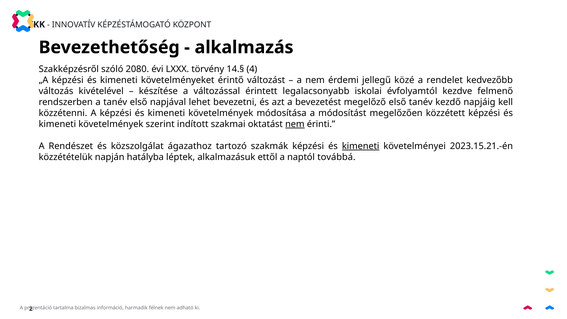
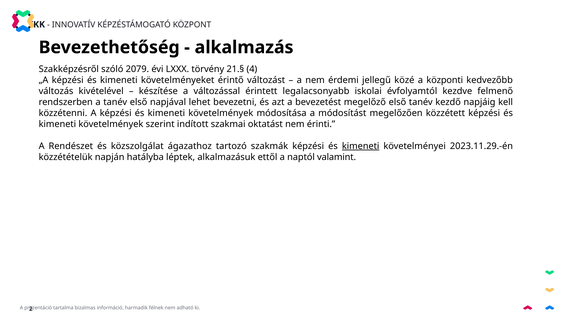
2080: 2080 -> 2079
14.§: 14.§ -> 21.§
rendelet: rendelet -> központi
nem at (295, 124) underline: present -> none
2023.15.21.-én: 2023.15.21.-én -> 2023.11.29.-én
továbbá: továbbá -> valamint
